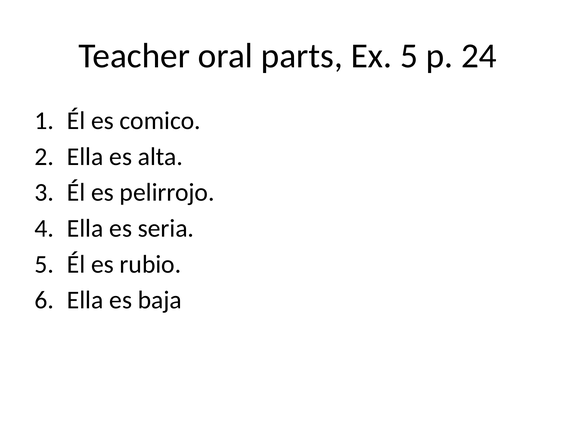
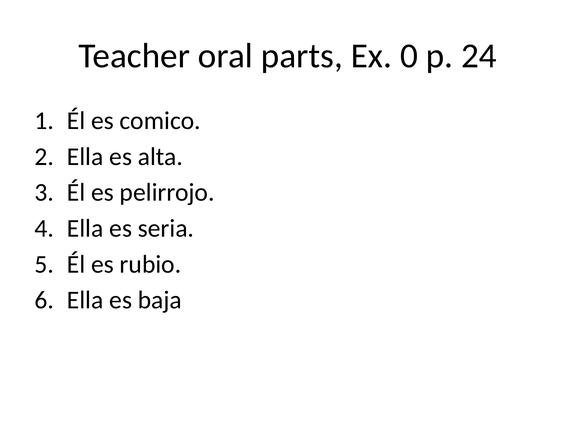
Ex 5: 5 -> 0
